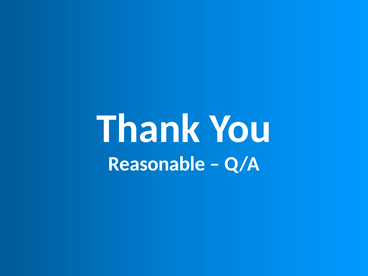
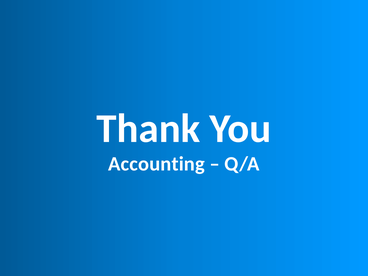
Reasonable: Reasonable -> Accounting
